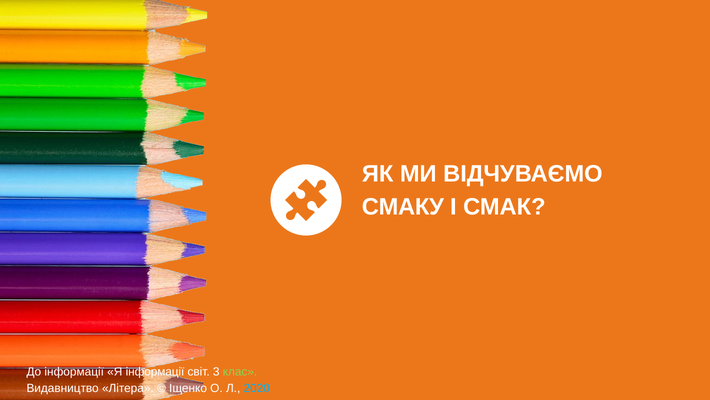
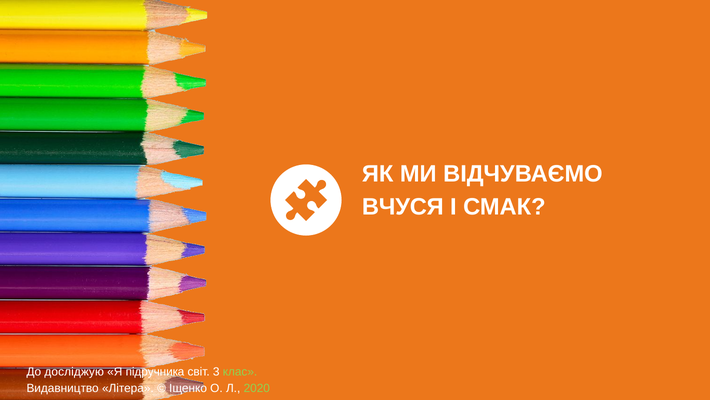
СМАКУ: СМАКУ -> ВЧУСЯ
До інформації: інформації -> досліджую
Я інформації: інформації -> підручника
2020 colour: light blue -> light green
